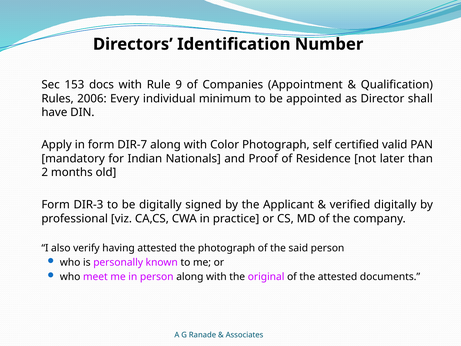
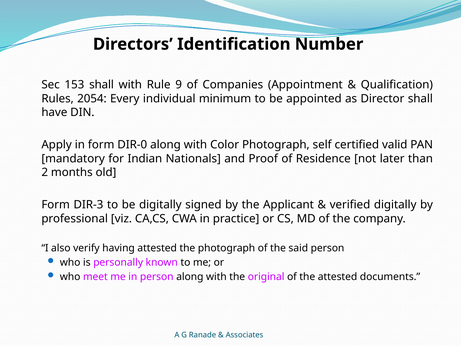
153 docs: docs -> shall
2006: 2006 -> 2054
DIR-7: DIR-7 -> DIR-0
